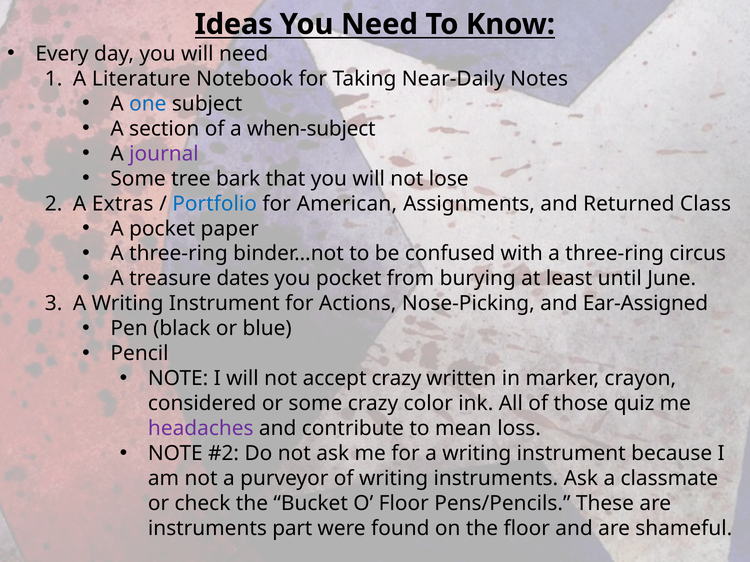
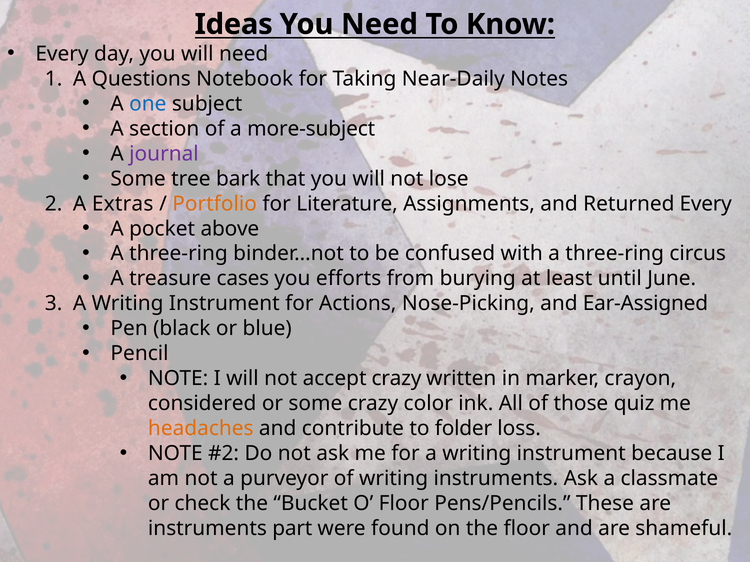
Literature: Literature -> Questions
when-subject: when-subject -> more-subject
Portfolio colour: blue -> orange
American: American -> Literature
Returned Class: Class -> Every
paper: paper -> above
dates: dates -> cases
you pocket: pocket -> efforts
headaches colour: purple -> orange
mean: mean -> folder
